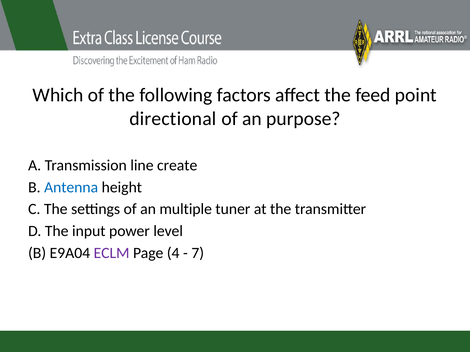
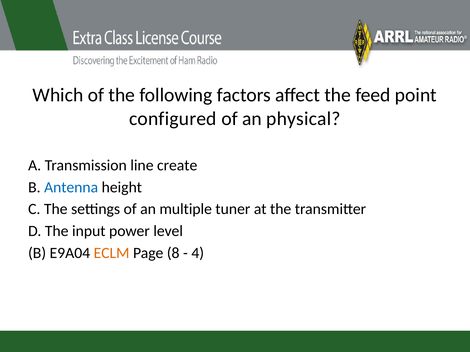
directional: directional -> configured
purpose: purpose -> physical
ECLM colour: purple -> orange
4: 4 -> 8
7: 7 -> 4
